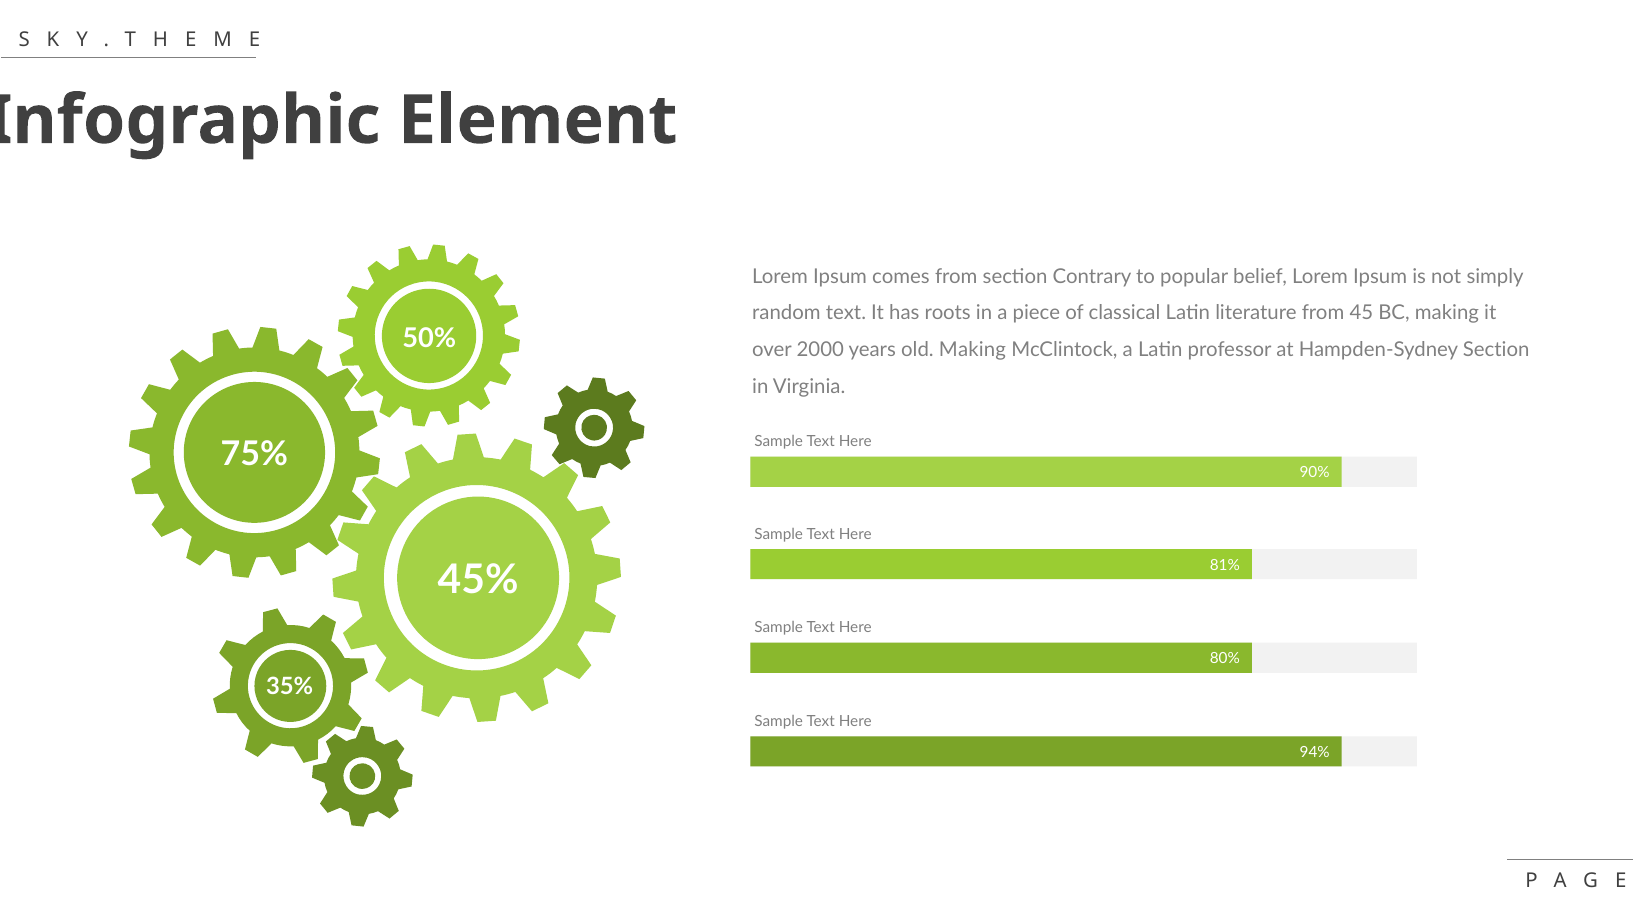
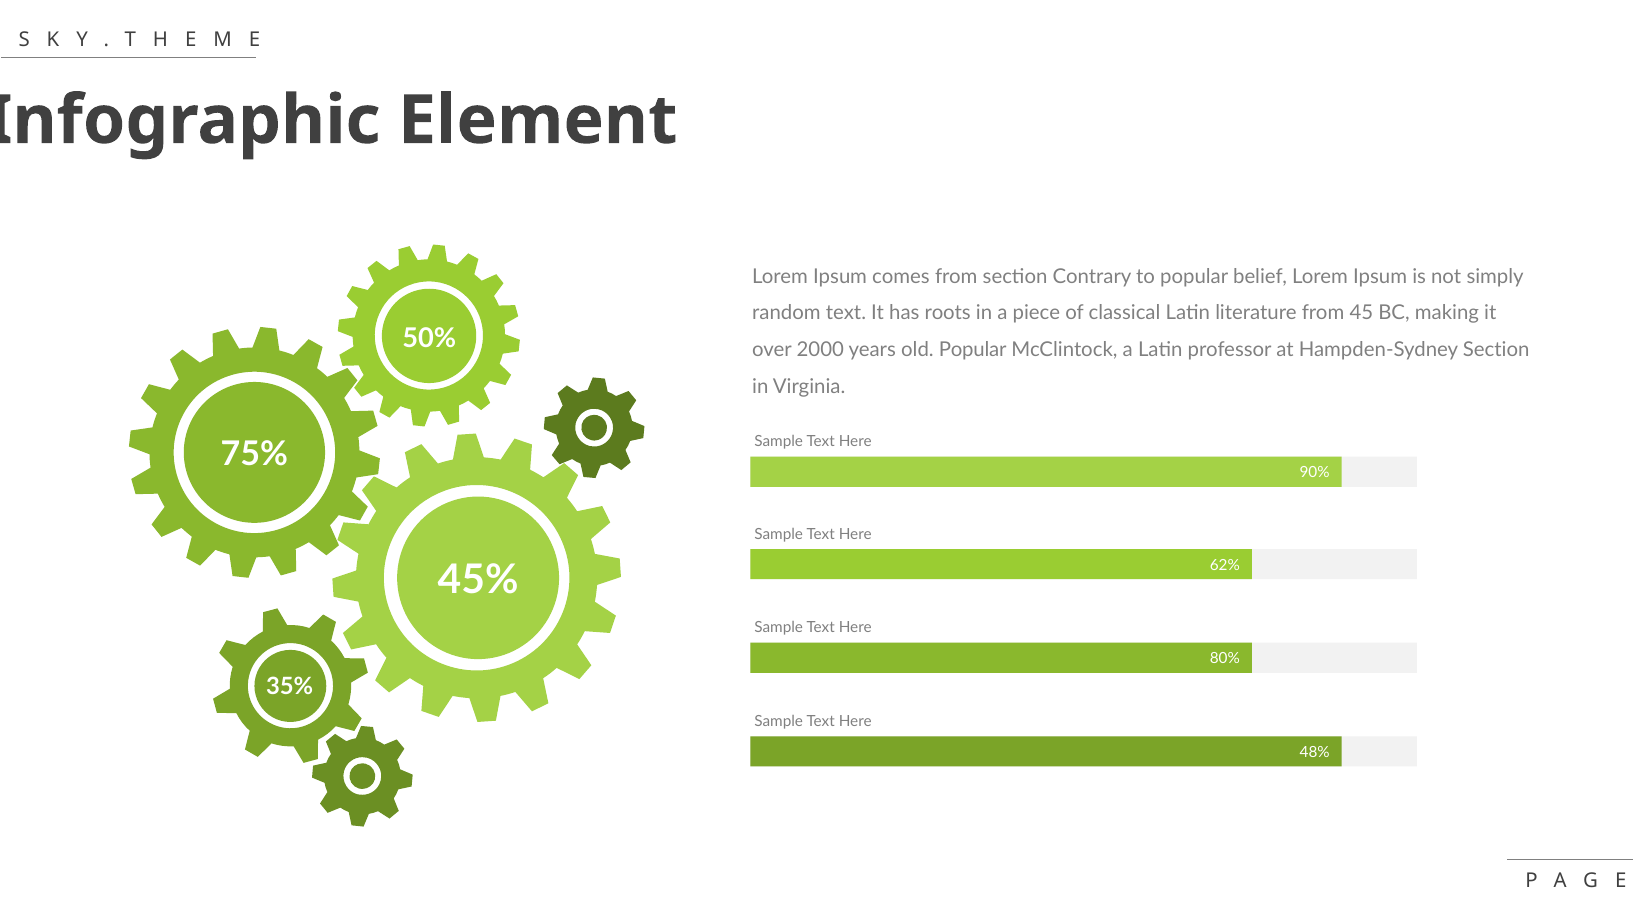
old Making: Making -> Popular
81%: 81% -> 62%
94%: 94% -> 48%
